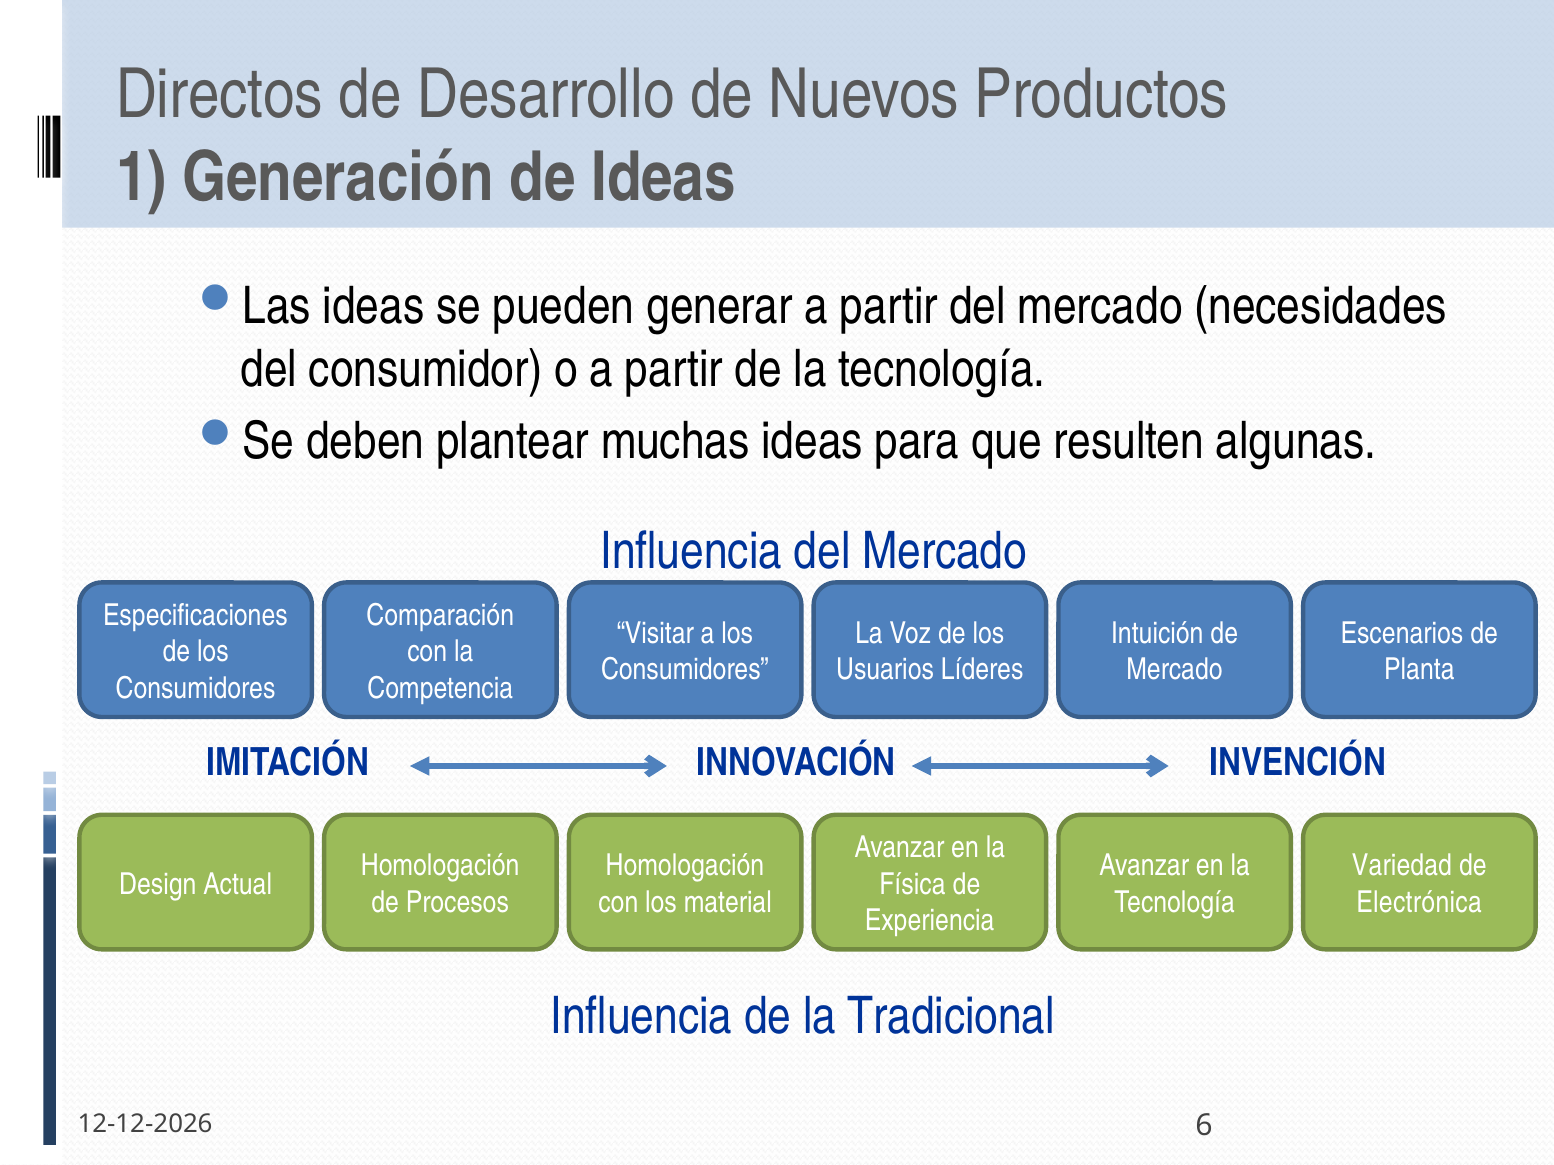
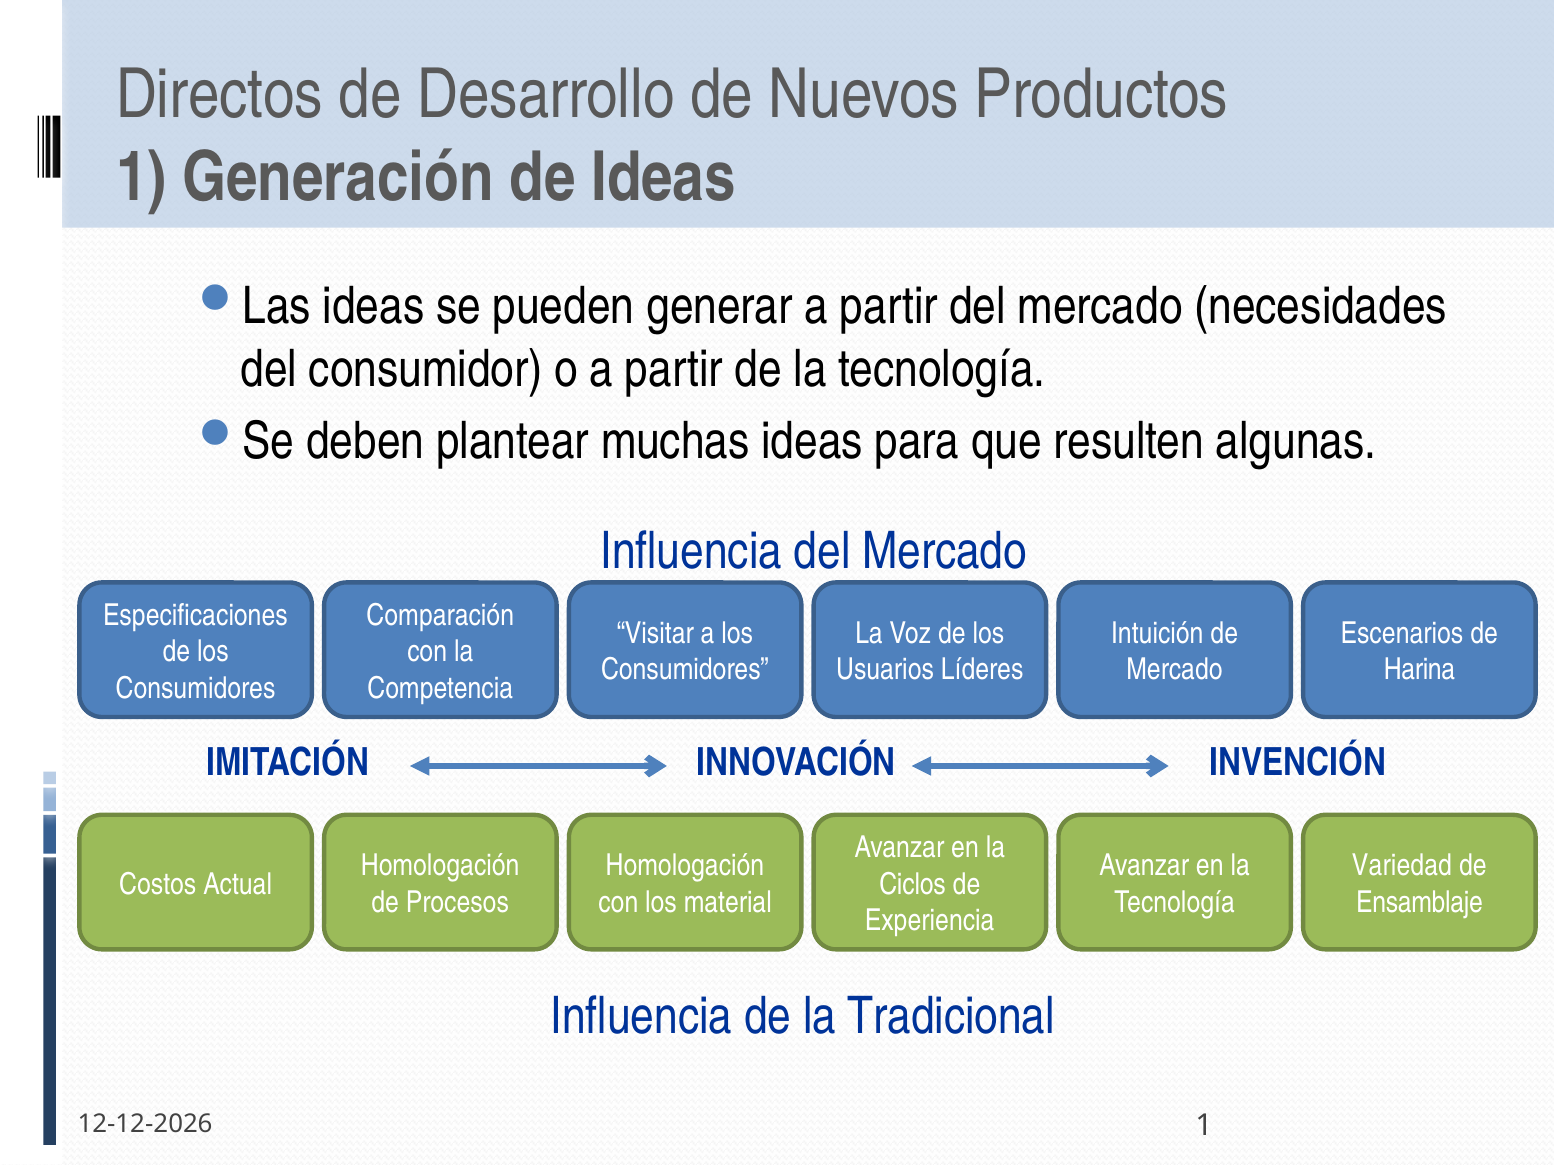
Planta: Planta -> Harina
Design: Design -> Costos
Física: Física -> Ciclos
Electrónica: Electrónica -> Ensamblaje
6 at (1204, 1126): 6 -> 1
